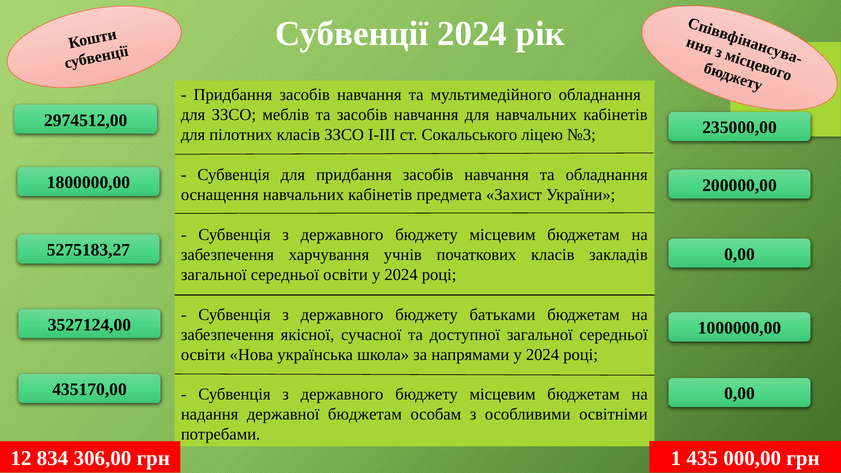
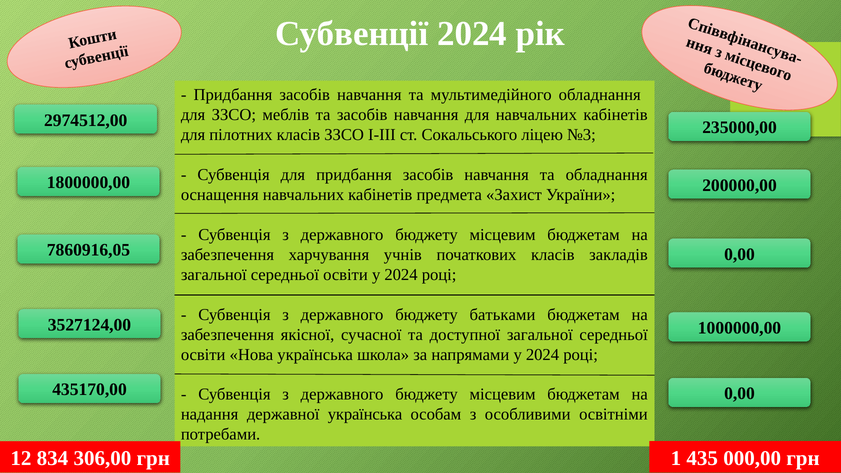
5275183,27: 5275183,27 -> 7860916,05
державної бюджетам: бюджетам -> українська
